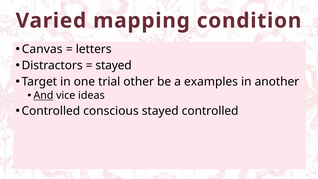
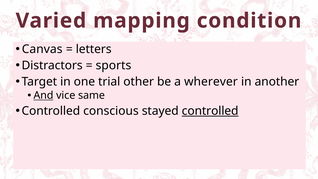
stayed at (114, 65): stayed -> sports
examples: examples -> wherever
ideas: ideas -> same
controlled at (210, 111) underline: none -> present
